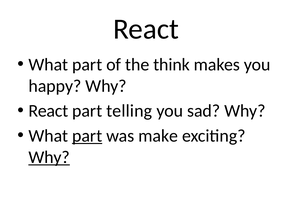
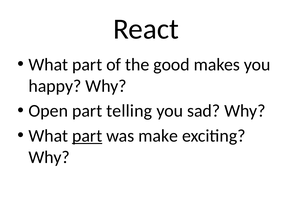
think: think -> good
React at (48, 111): React -> Open
Why at (49, 157) underline: present -> none
